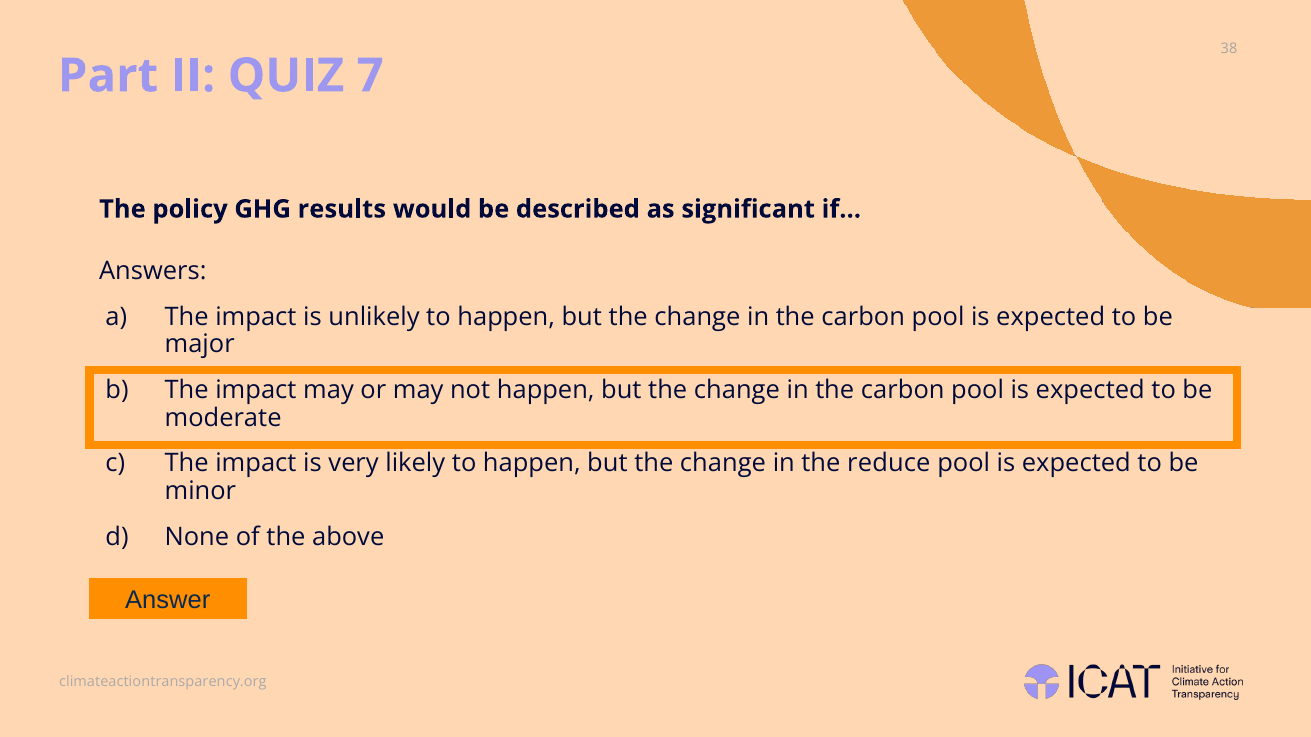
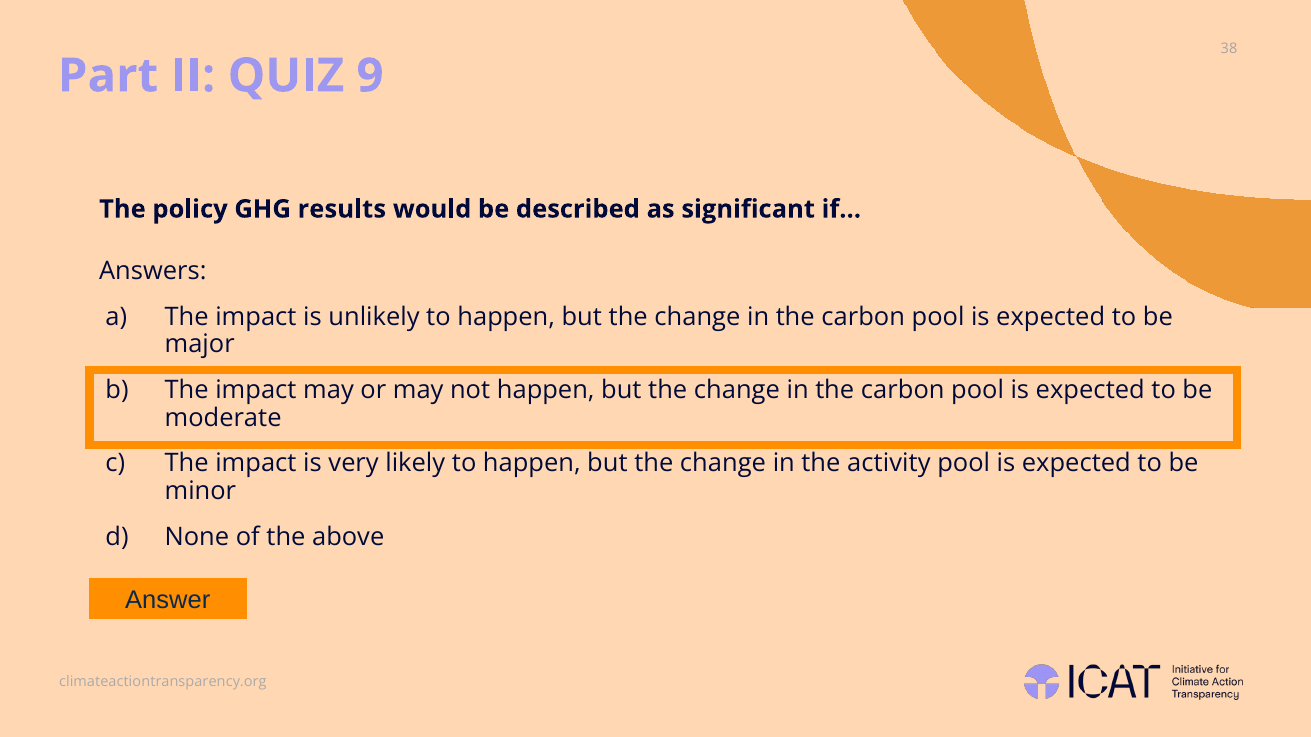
7: 7 -> 9
reduce: reduce -> activity
